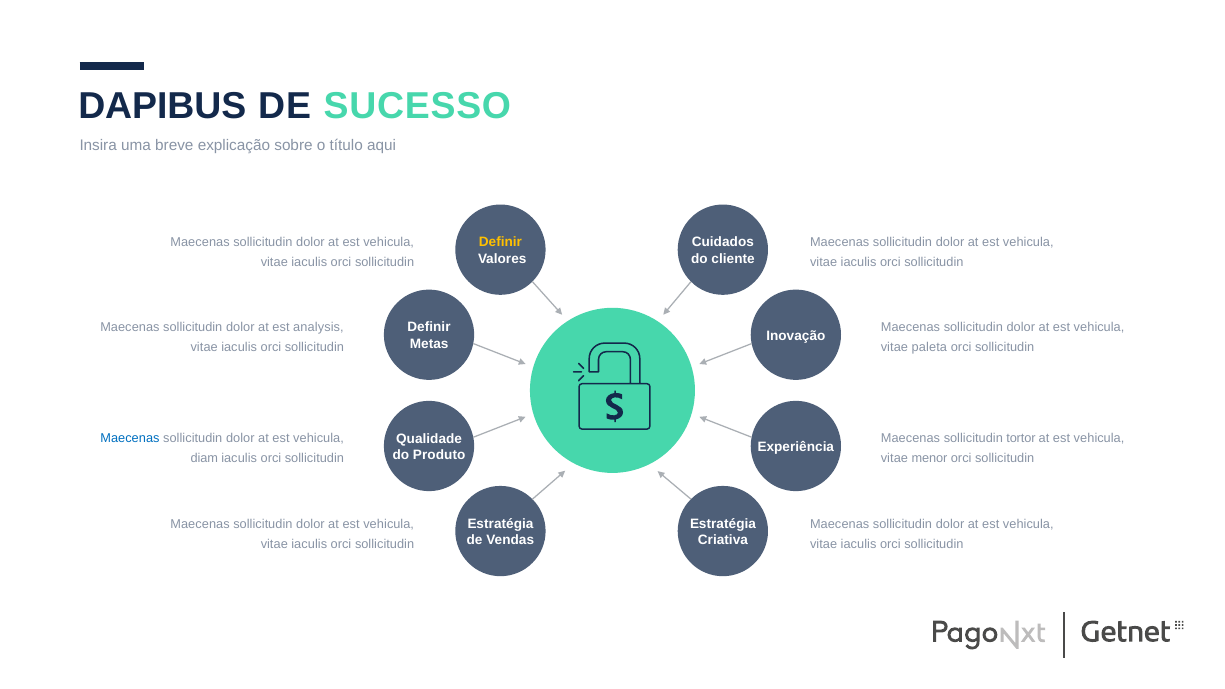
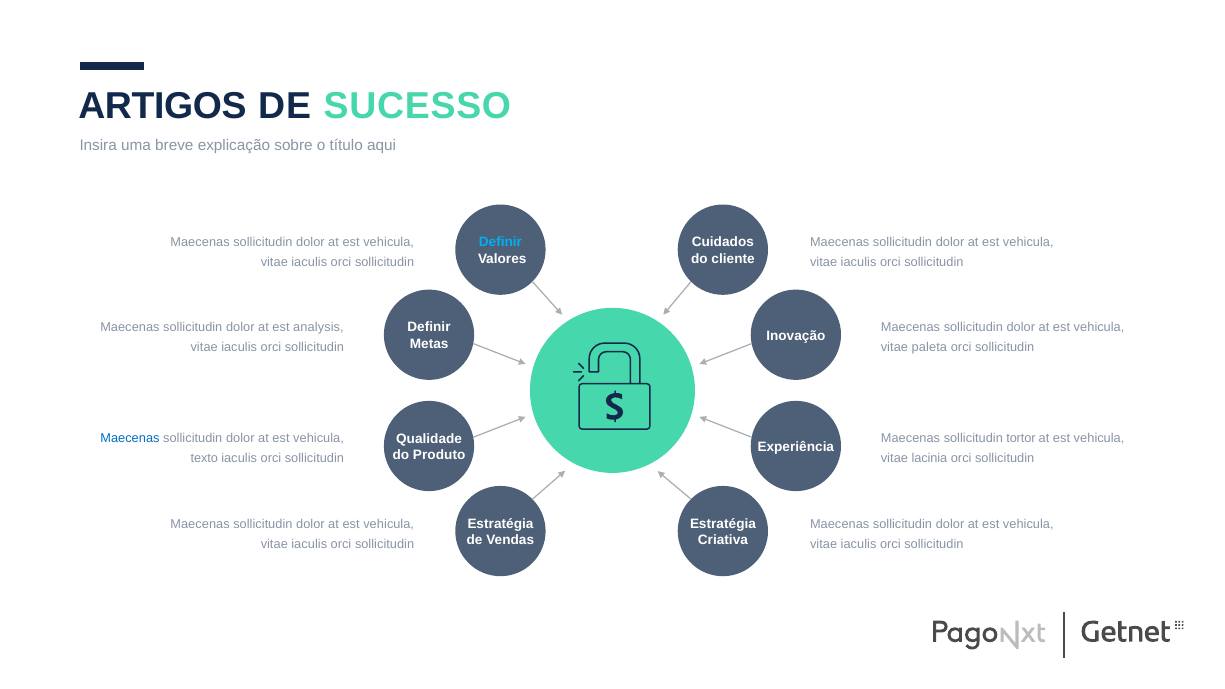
DAPIBUS: DAPIBUS -> ARTIGOS
Definir at (500, 242) colour: yellow -> light blue
diam: diam -> texto
menor: menor -> lacinia
